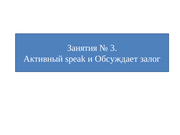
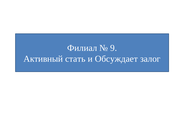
Занятия: Занятия -> Филиал
3: 3 -> 9
speak: speak -> стать
